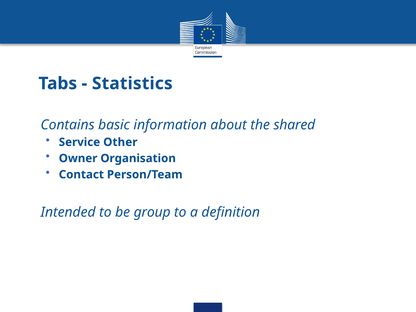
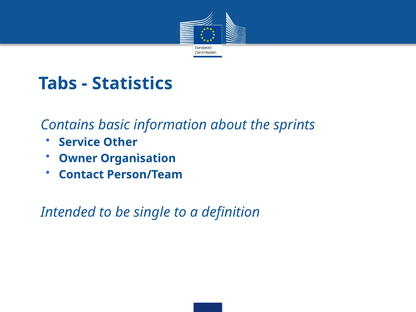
shared: shared -> sprints
group: group -> single
